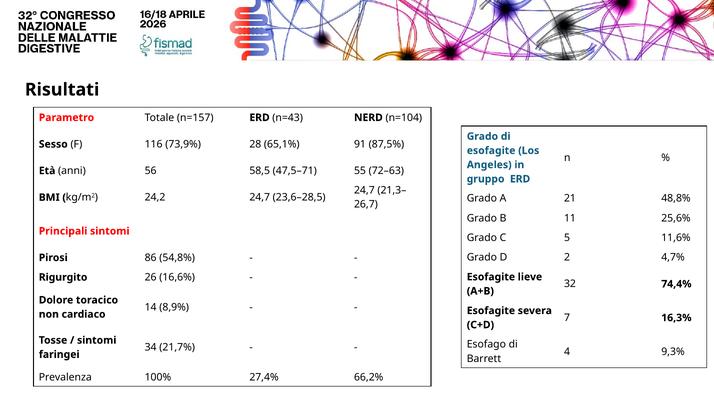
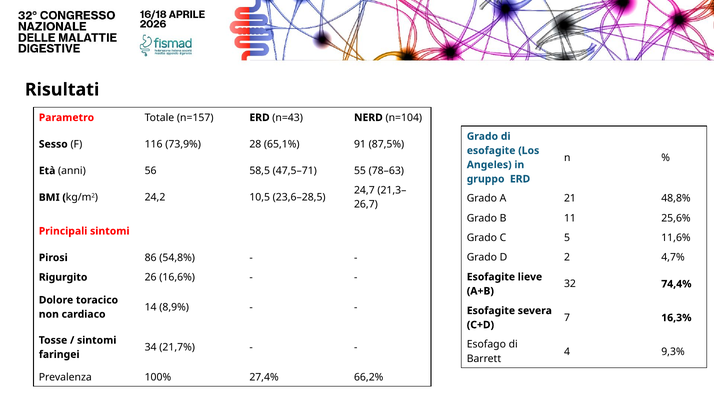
72–63: 72–63 -> 78–63
24,2 24,7: 24,7 -> 10,5
